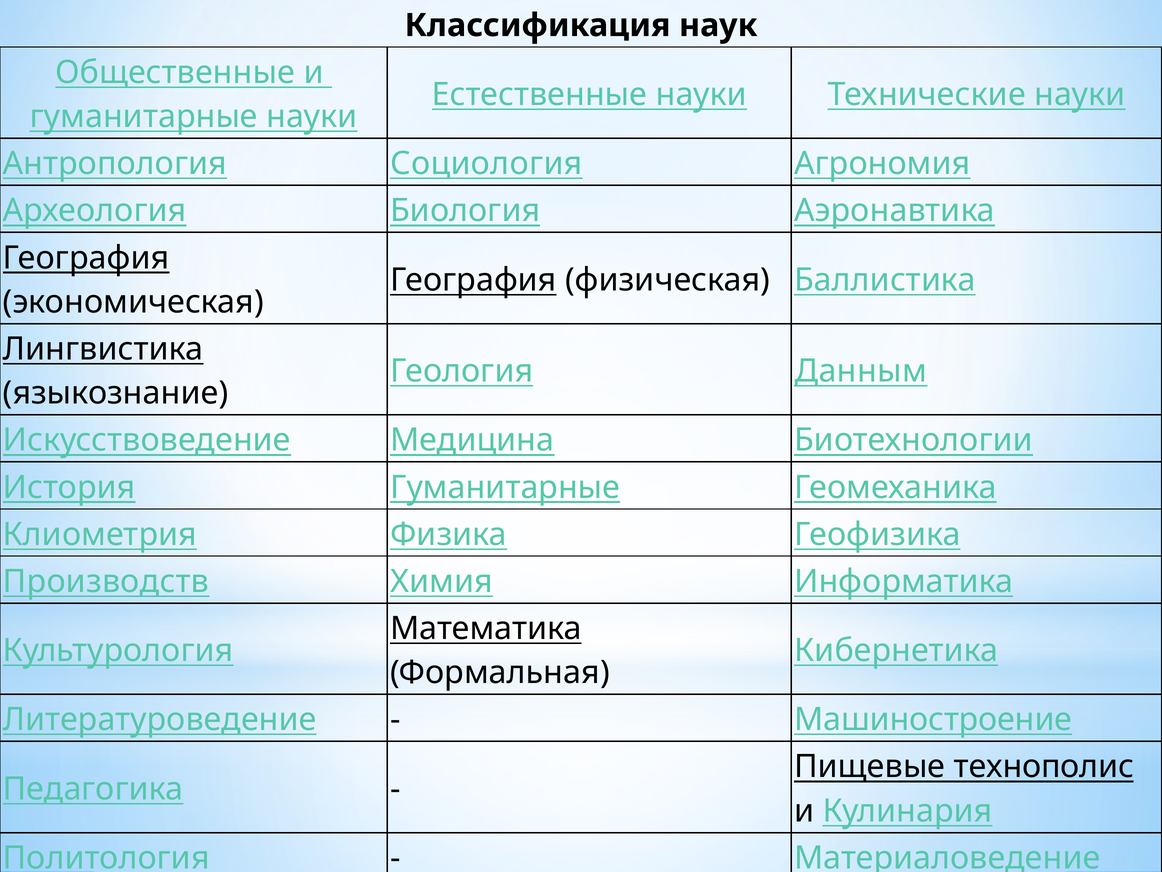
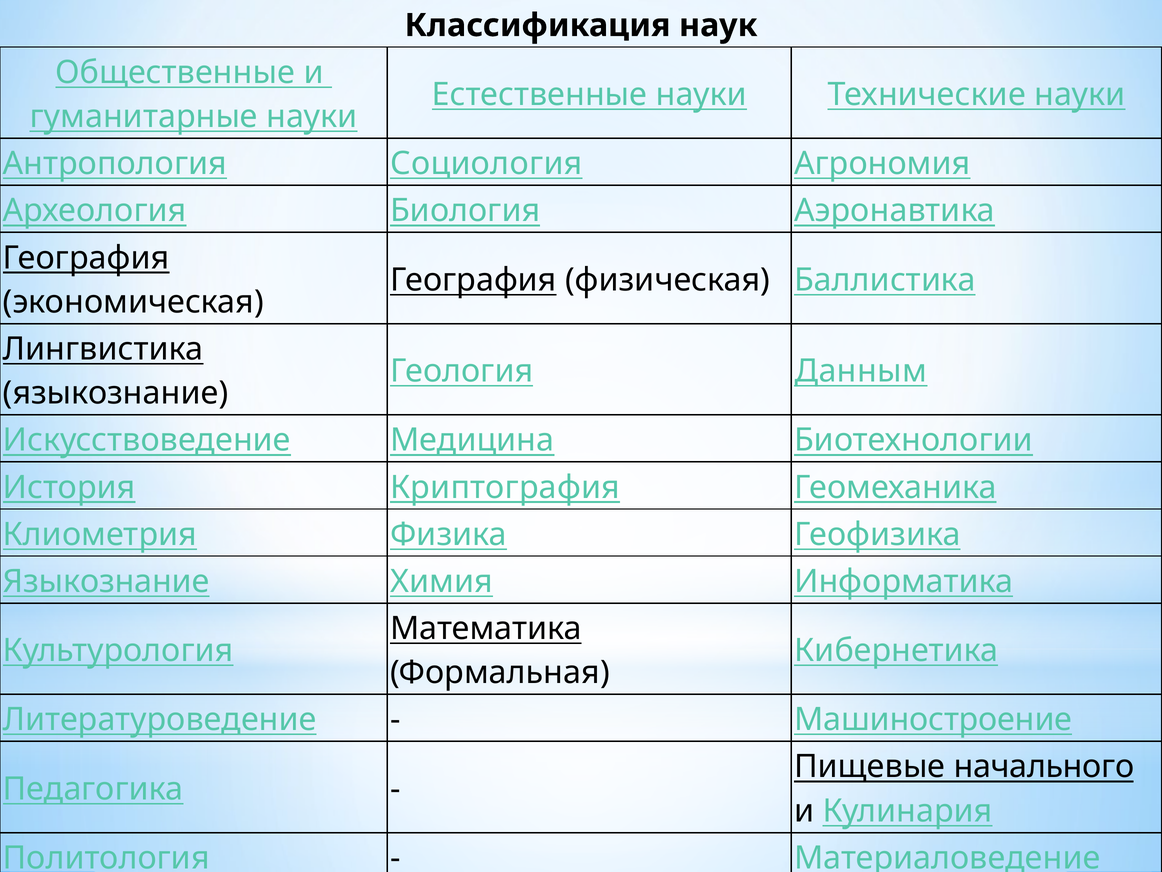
История Гуманитарные: Гуманитарные -> Криптография
Производств at (106, 581): Производств -> Языкознание
технополис: технополис -> начального
